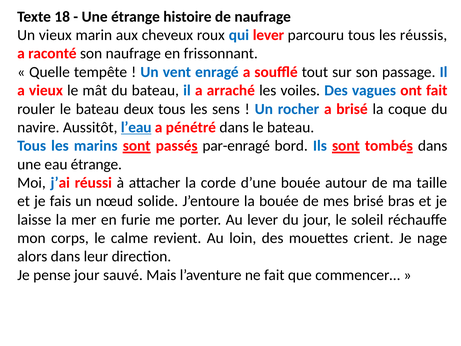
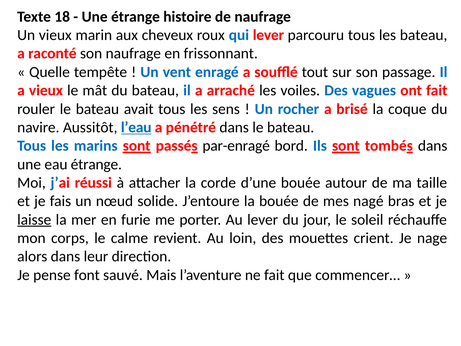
les réussis: réussis -> bateau
deux: deux -> avait
mes brisé: brisé -> nagé
laisse underline: none -> present
pense jour: jour -> font
